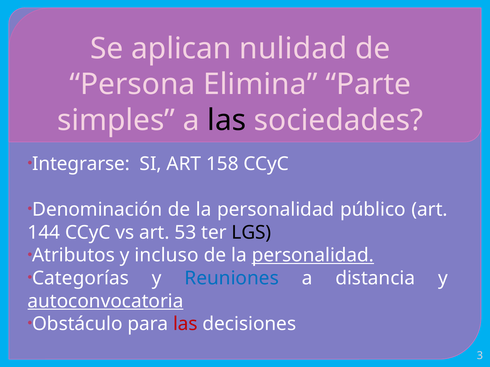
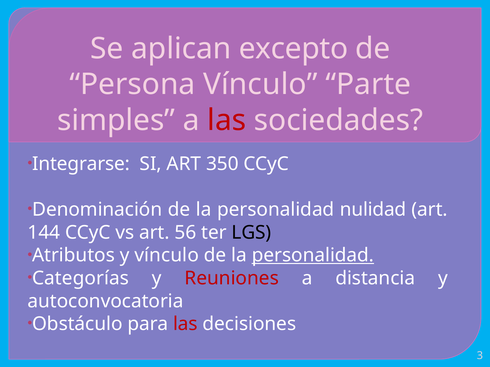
nulidad: nulidad -> excepto
Persona Elimina: Elimina -> Vínculo
las at (227, 121) colour: black -> red
158: 158 -> 350
público: público -> nulidad
53: 53 -> 56
y incluso: incluso -> vínculo
Reuniones colour: blue -> red
autoconvocatoria underline: present -> none
